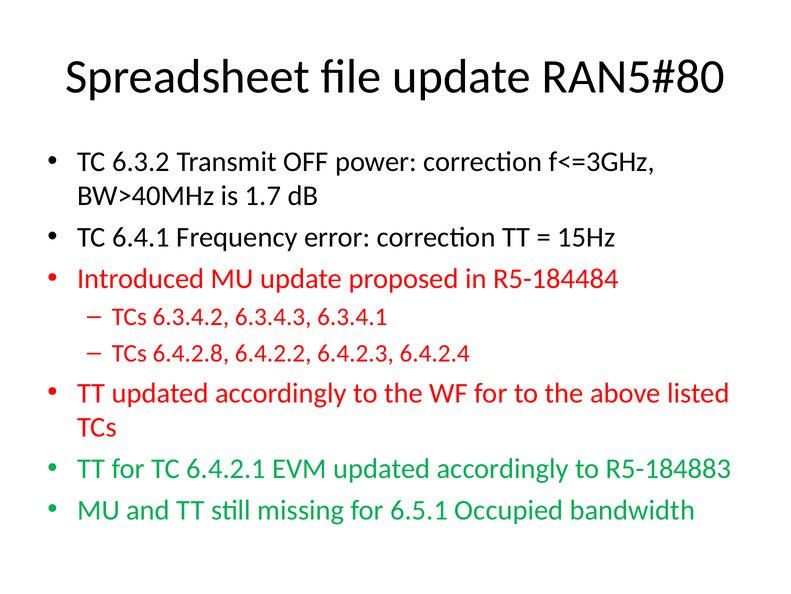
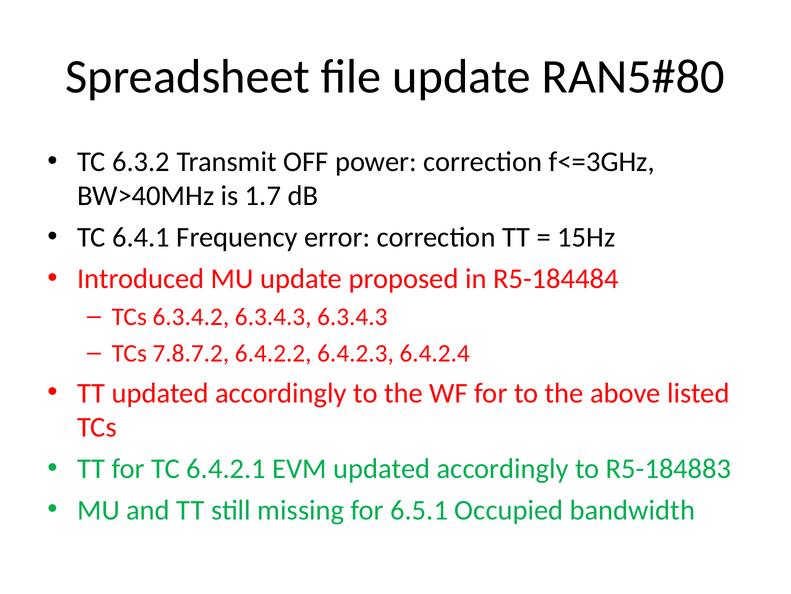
6.3.4.3 6.3.4.1: 6.3.4.1 -> 6.3.4.3
6.4.2.8: 6.4.2.8 -> 7.8.7.2
